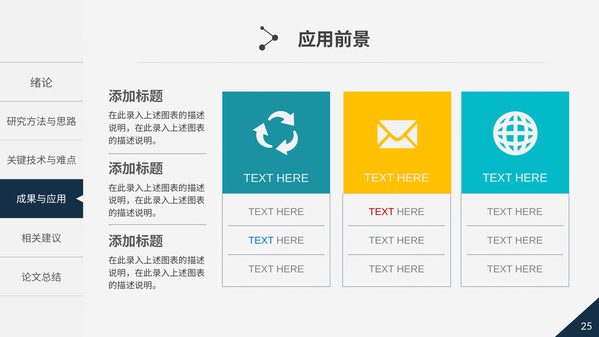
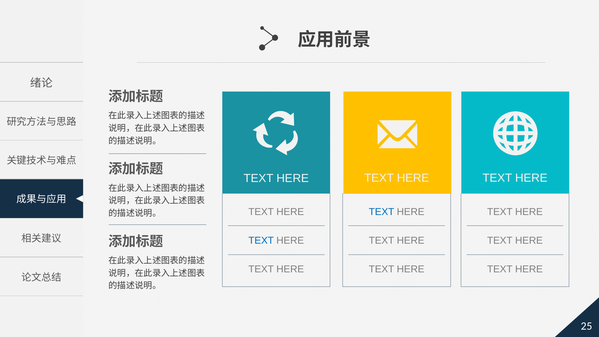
TEXT at (382, 212) colour: red -> blue
